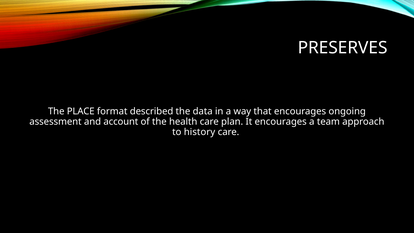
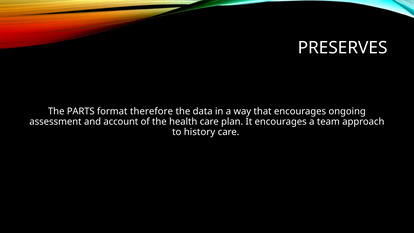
PLACE: PLACE -> PARTS
described: described -> therefore
